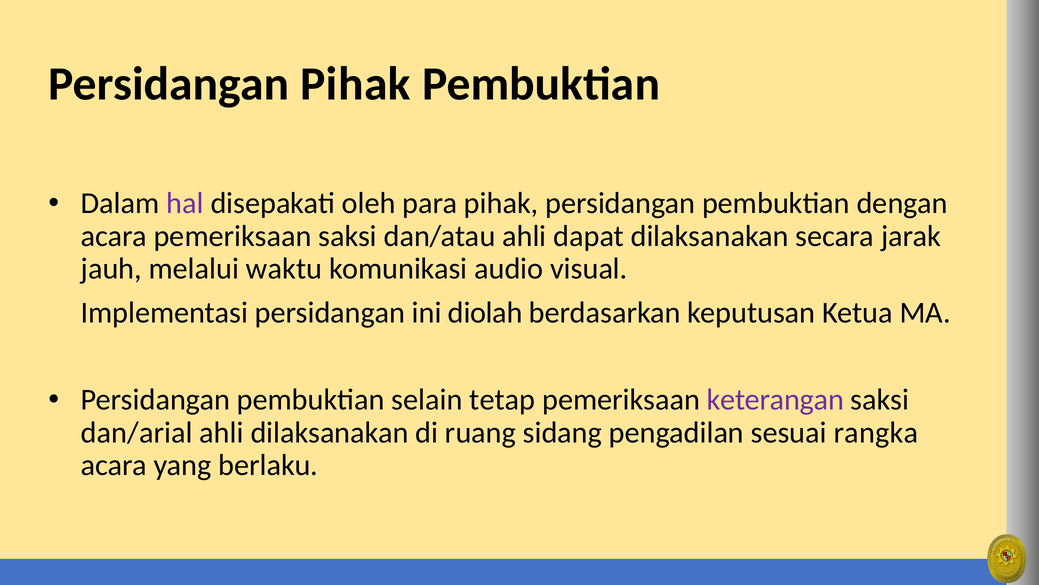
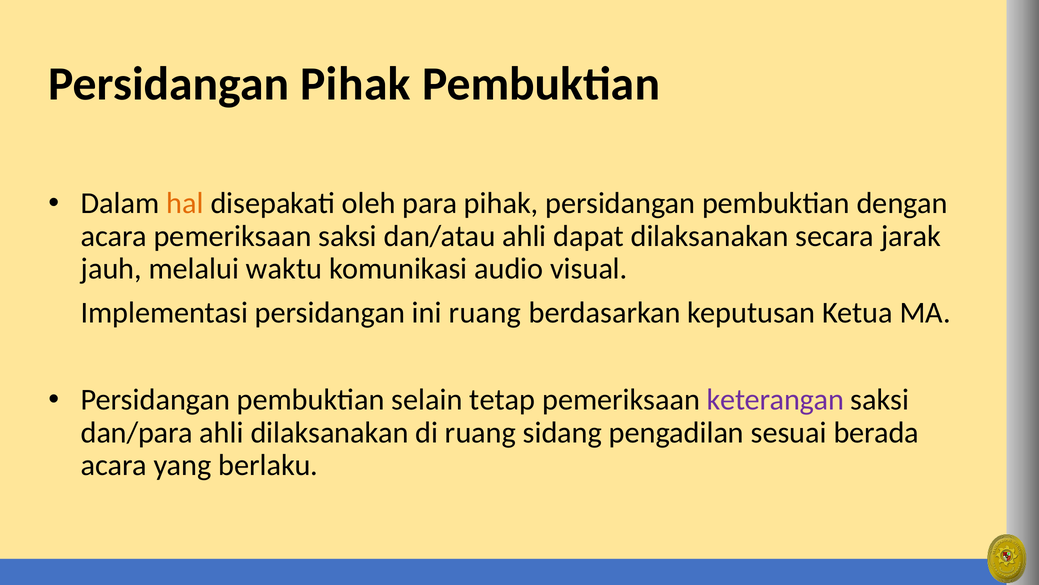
hal colour: purple -> orange
ini diolah: diolah -> ruang
dan/arial: dan/arial -> dan/para
rangka: rangka -> berada
